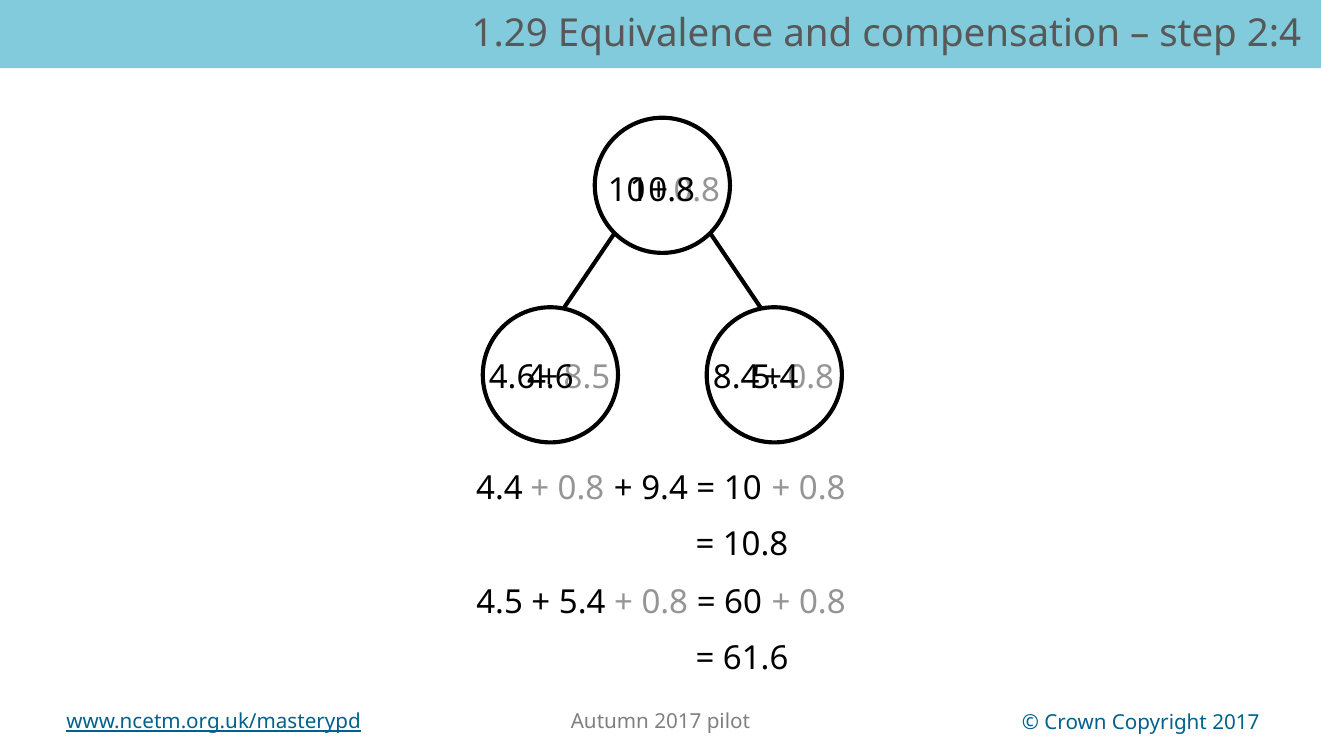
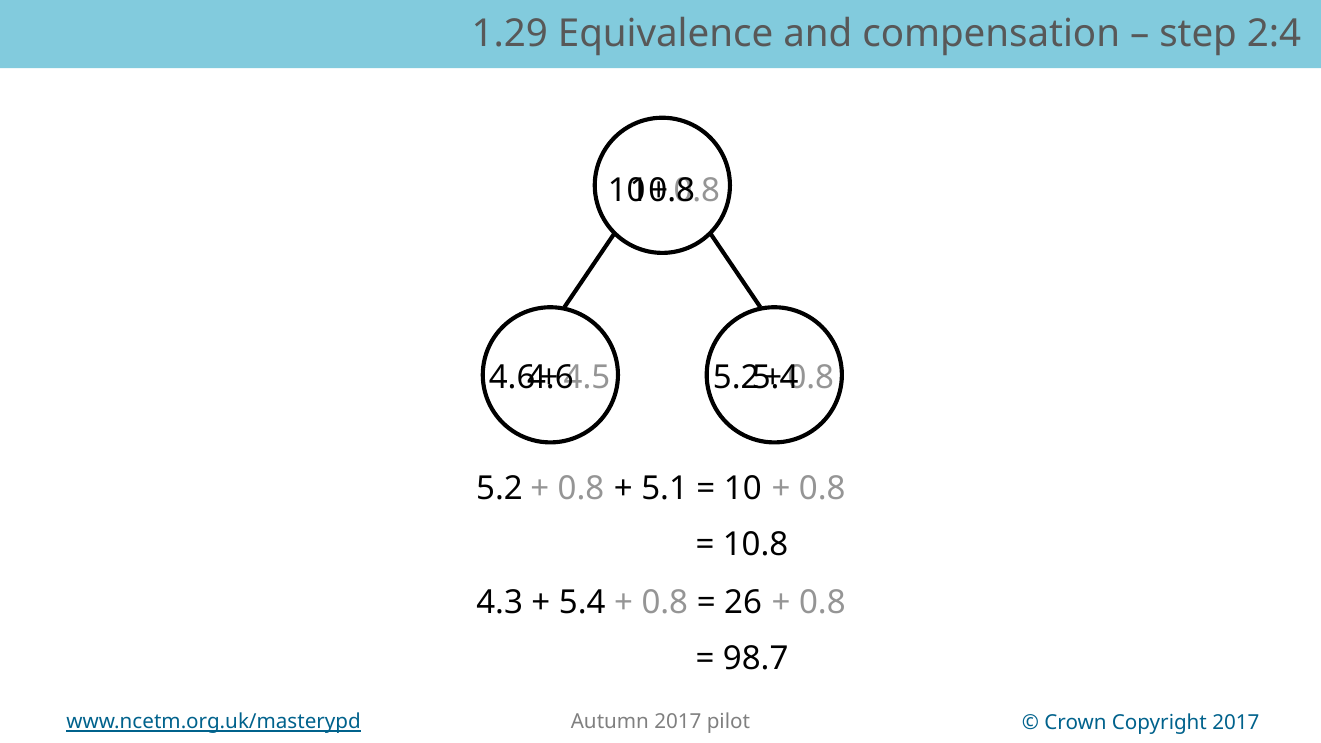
8.5: 8.5 -> 4.5
8.4 at (736, 378): 8.4 -> 5.2
4.4 at (499, 488): 4.4 -> 5.2
9.4: 9.4 -> 5.1
4.5: 4.5 -> 4.3
60: 60 -> 26
61.6: 61.6 -> 98.7
